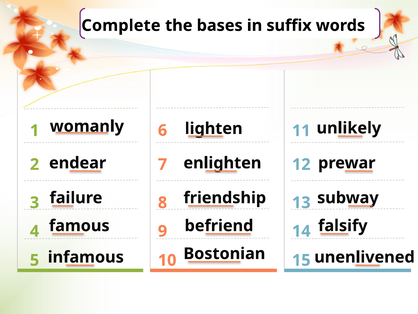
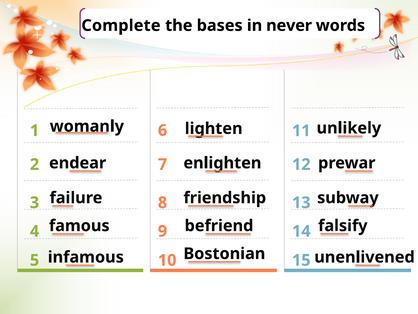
suffix: suffix -> never
